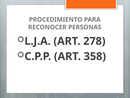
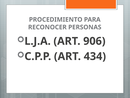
278: 278 -> 906
358: 358 -> 434
